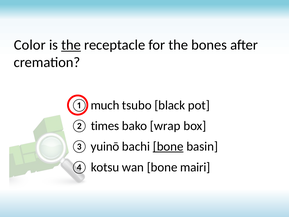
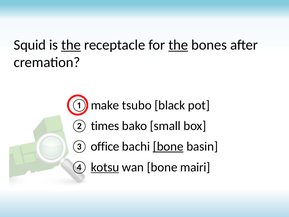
Color: Color -> Squid
the at (178, 45) underline: none -> present
much: much -> make
wrap: wrap -> small
yuinō: yuinō -> office
kotsu underline: none -> present
